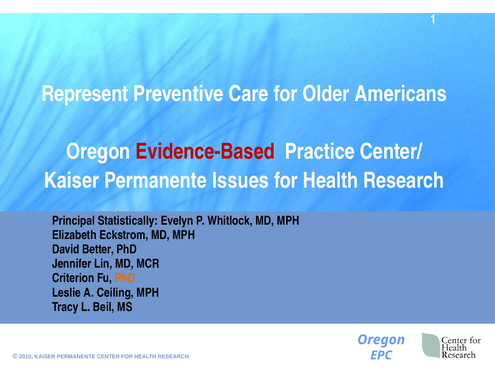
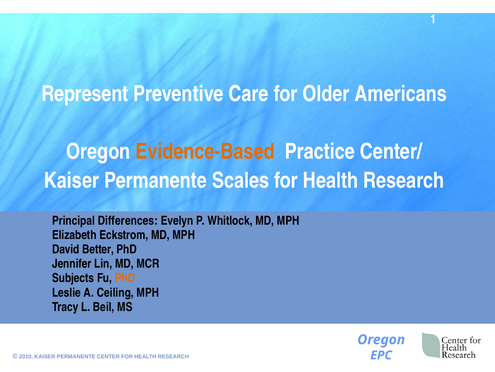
Evidence-Based colour: red -> orange
Issues: Issues -> Scales
Statistically: Statistically -> Differences
Criterion: Criterion -> Subjects
